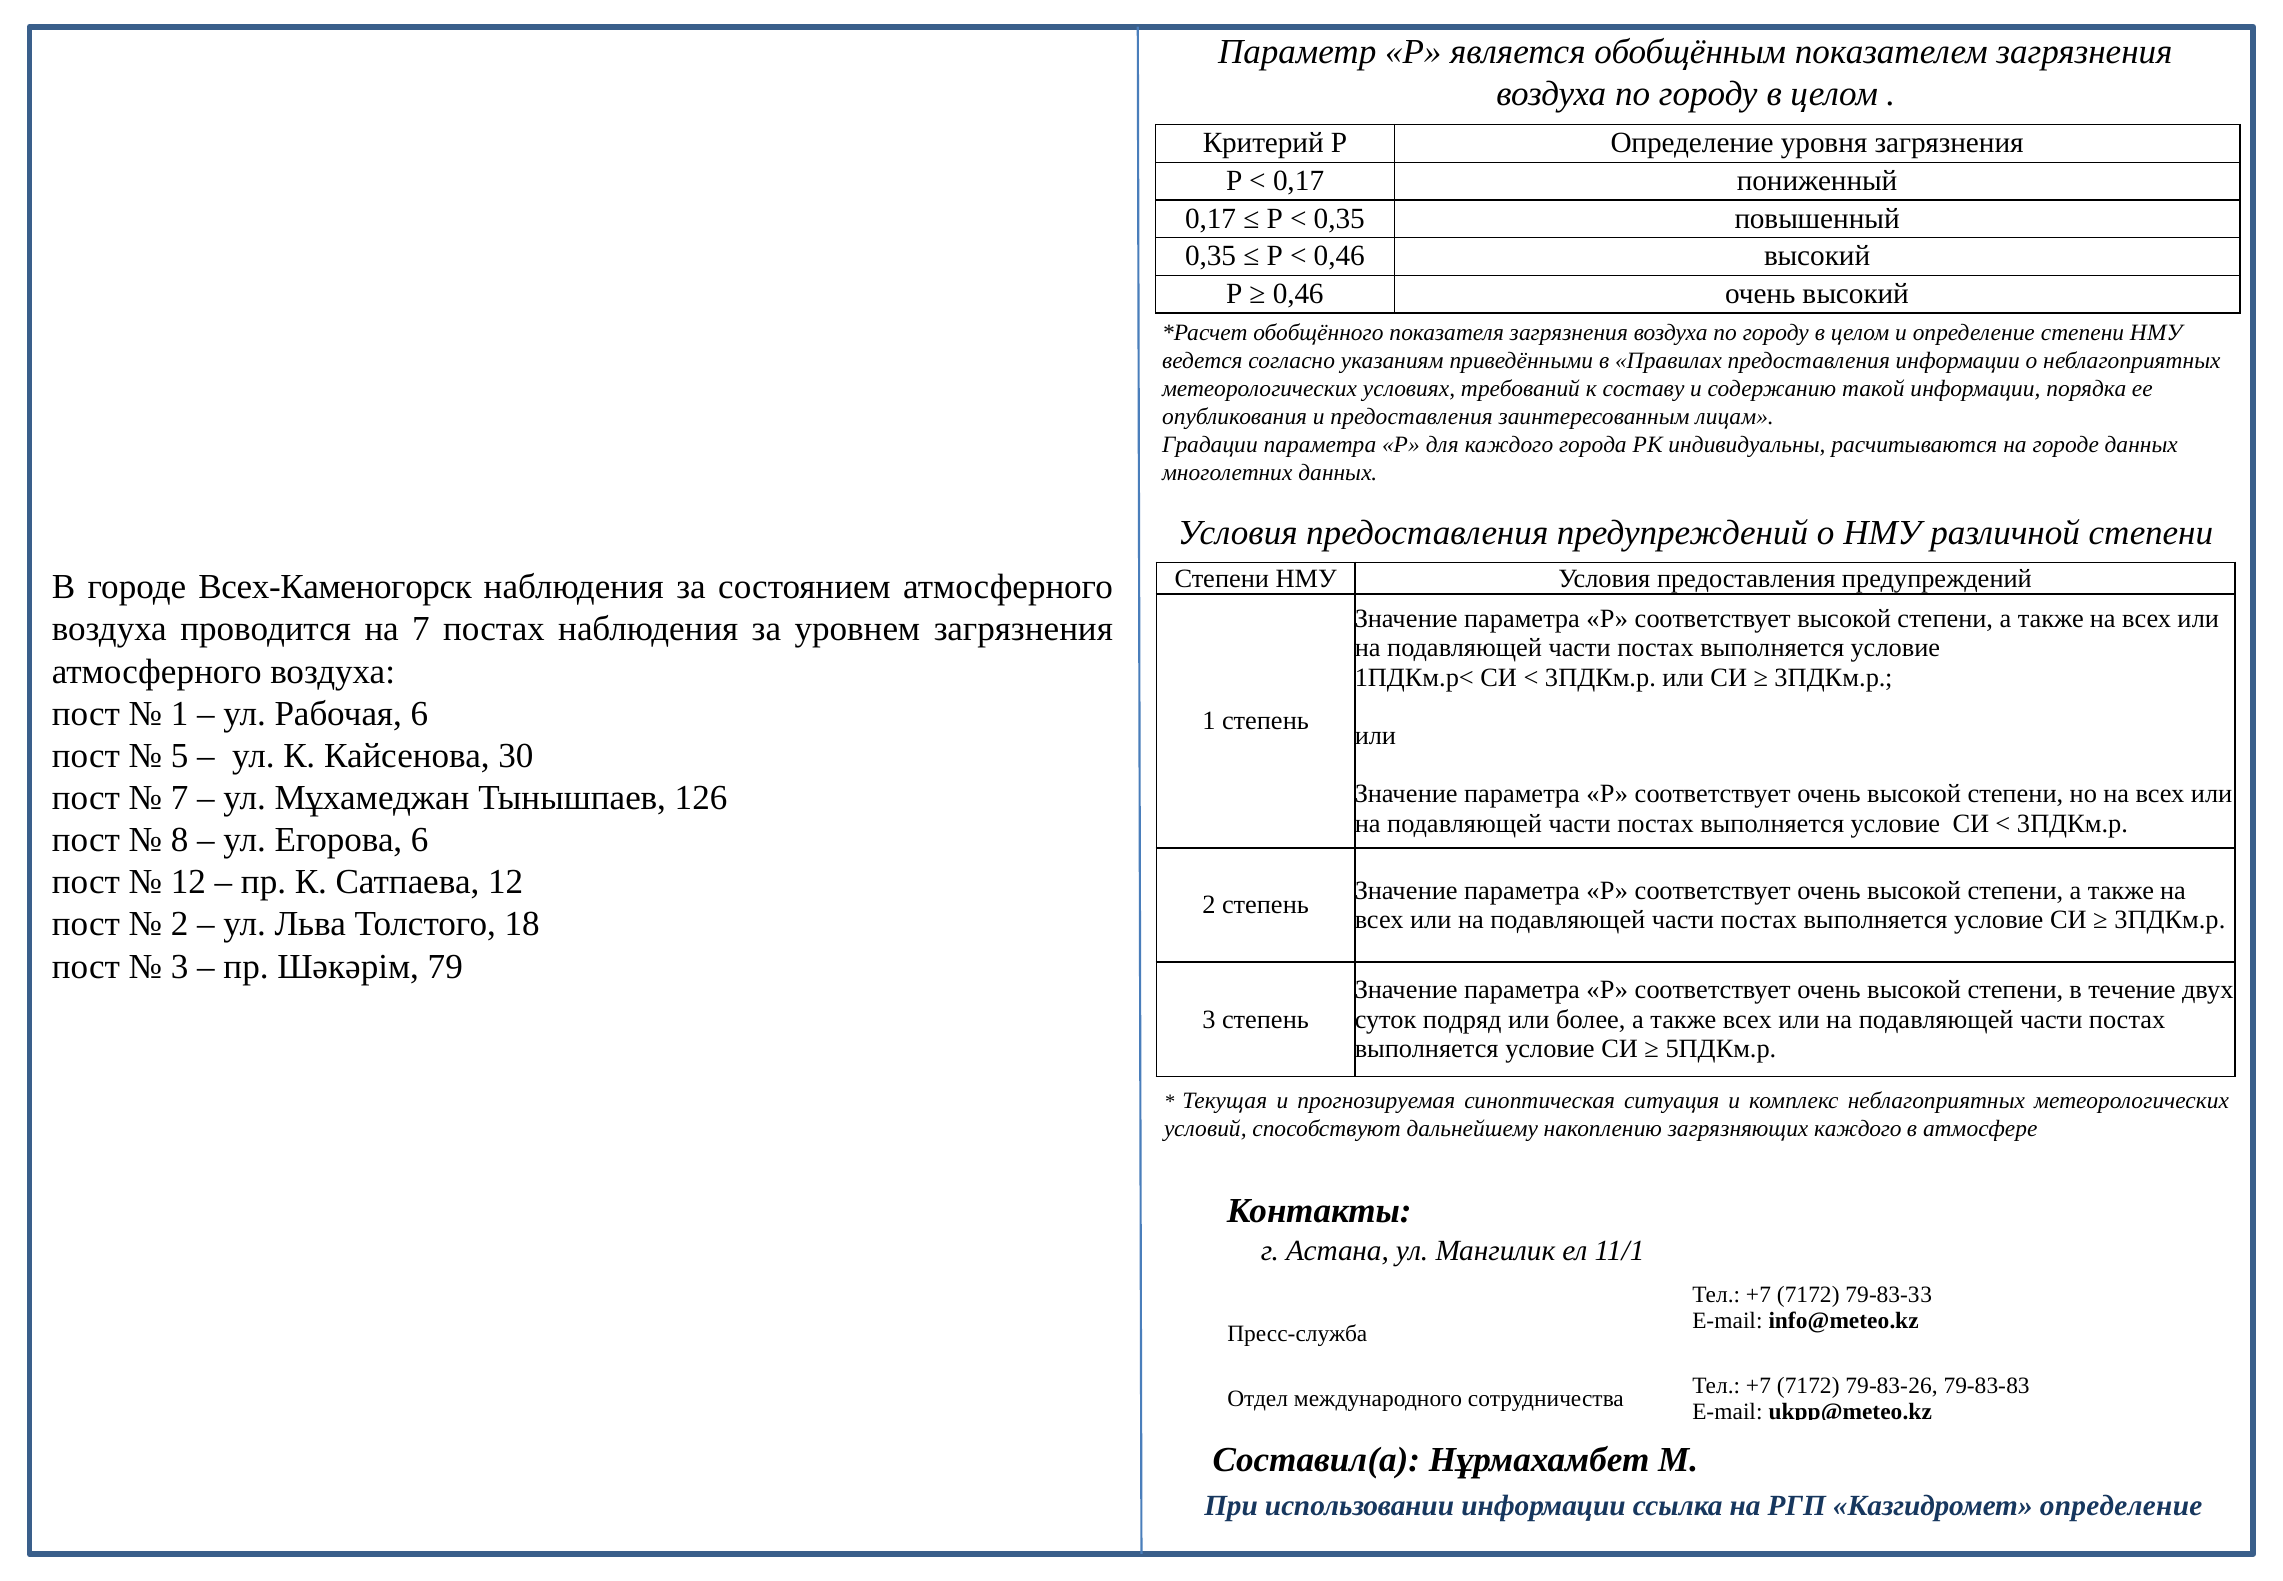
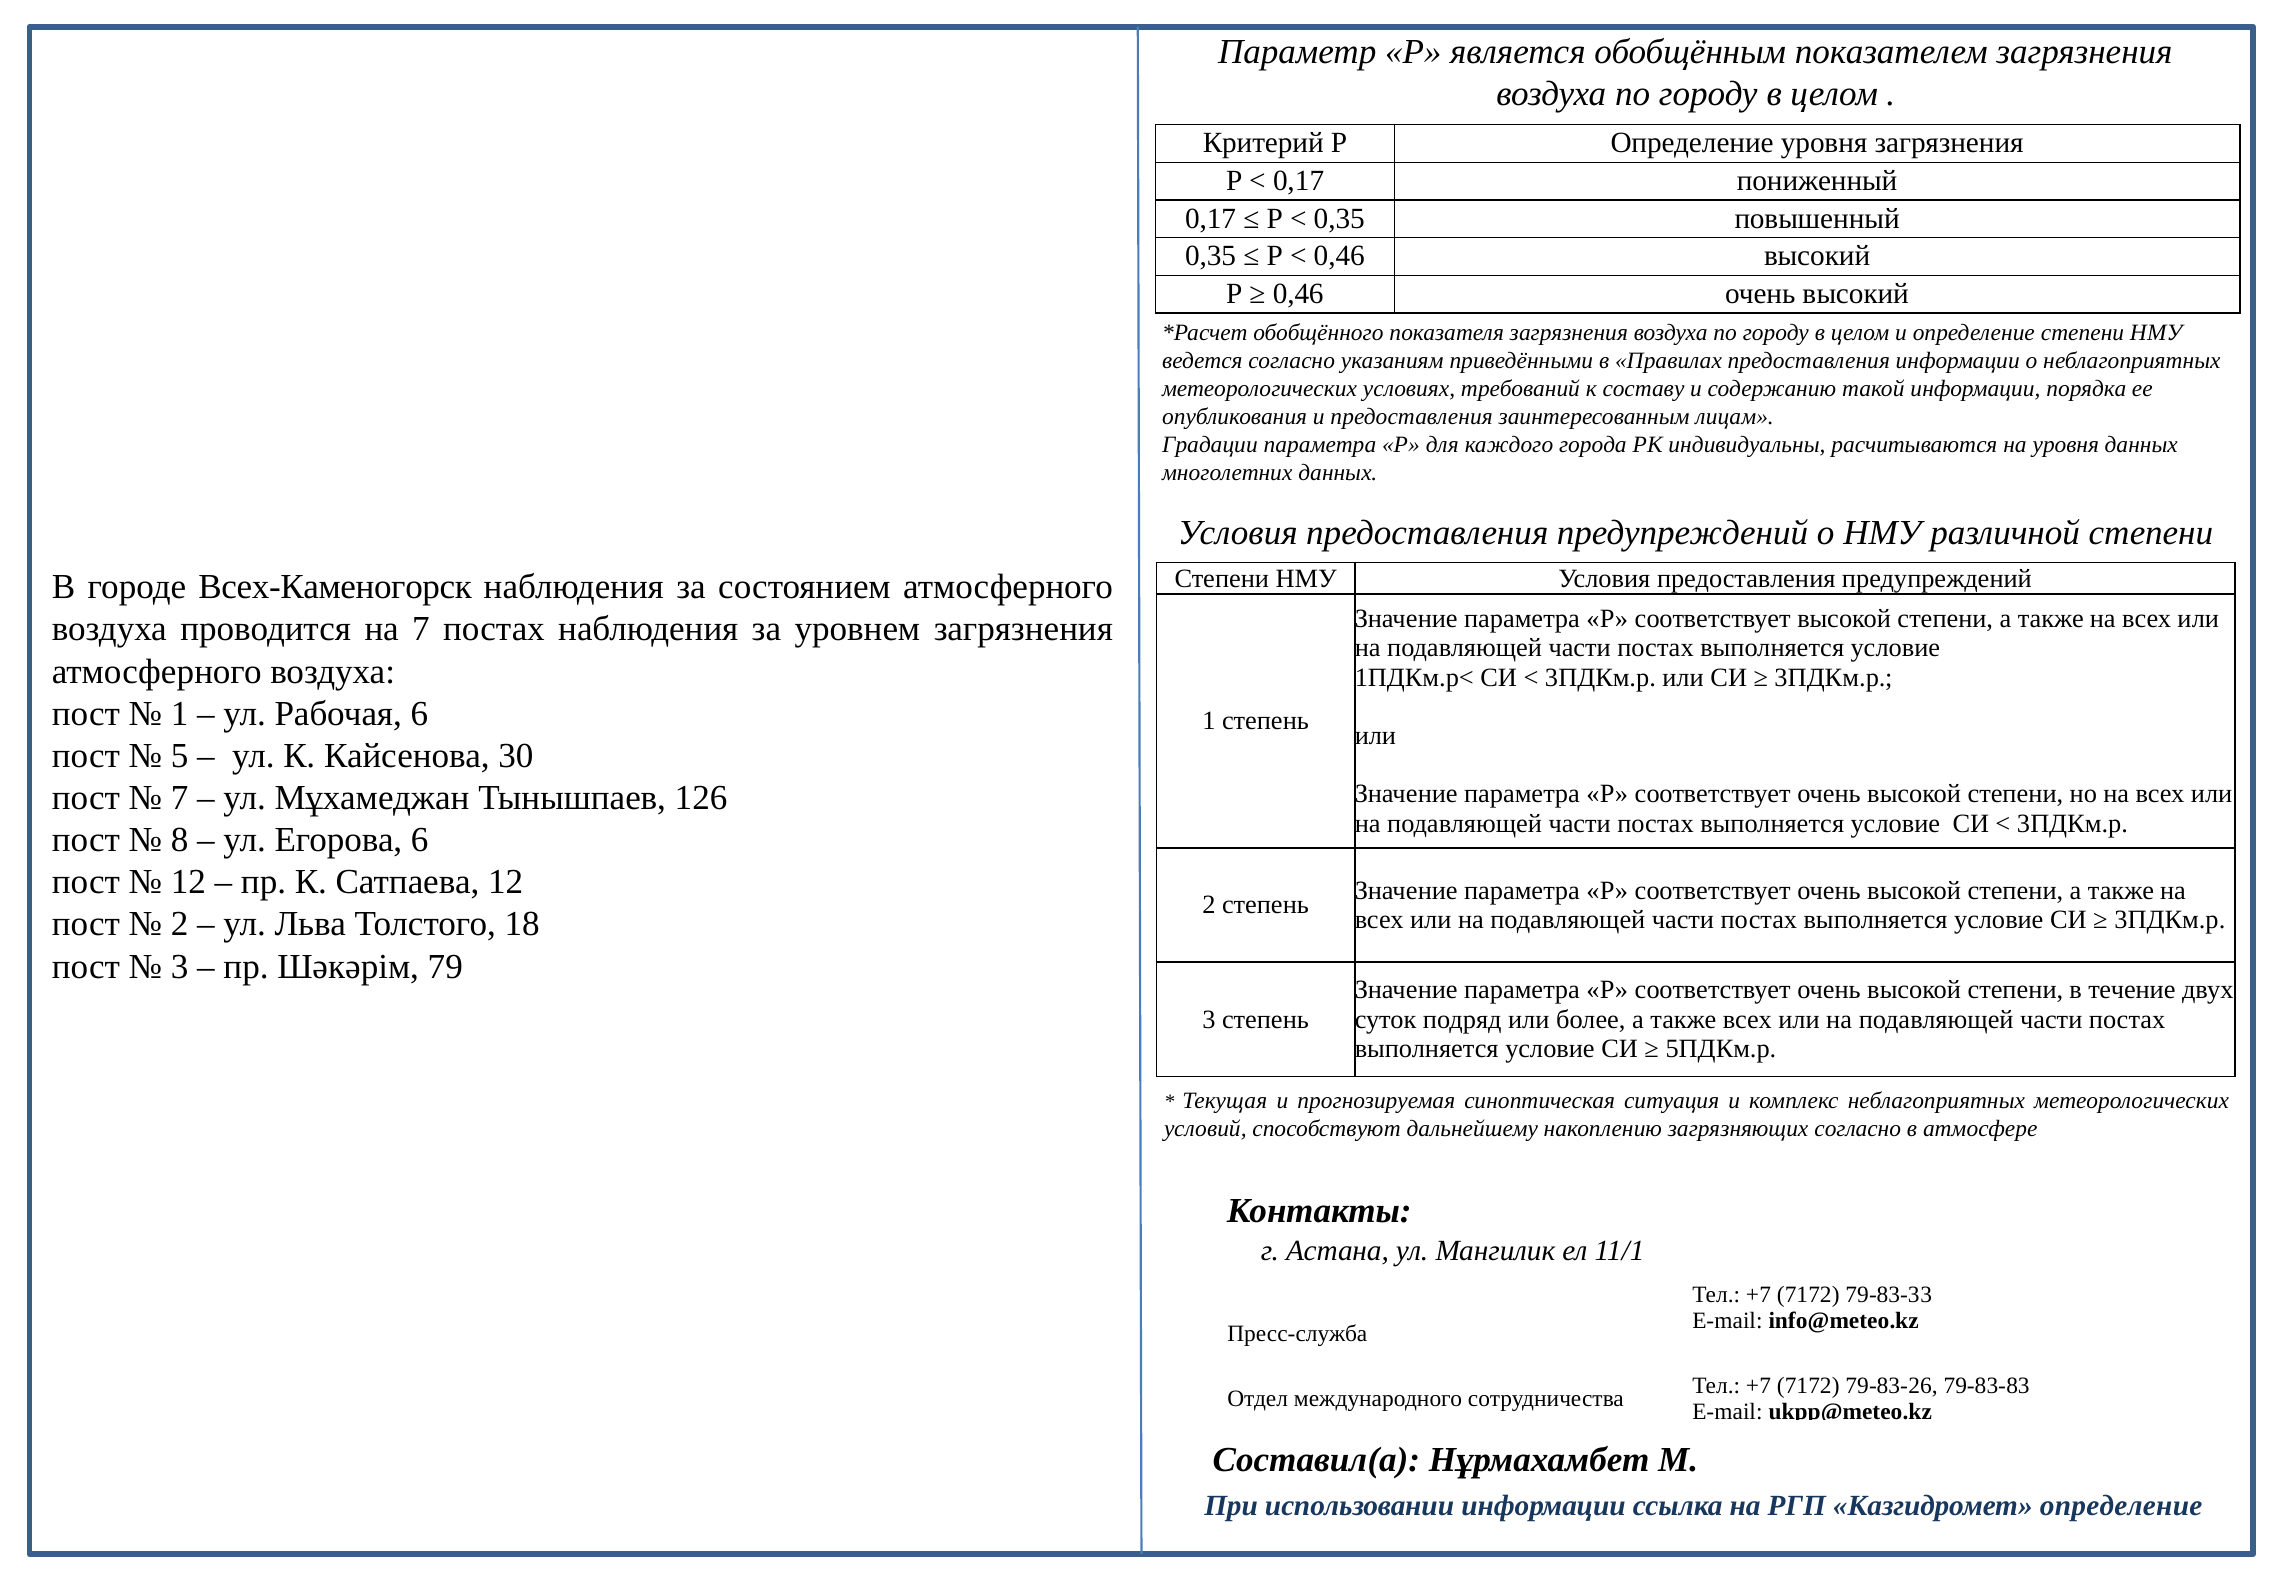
на городе: городе -> уровня
загрязняющих каждого: каждого -> согласно
